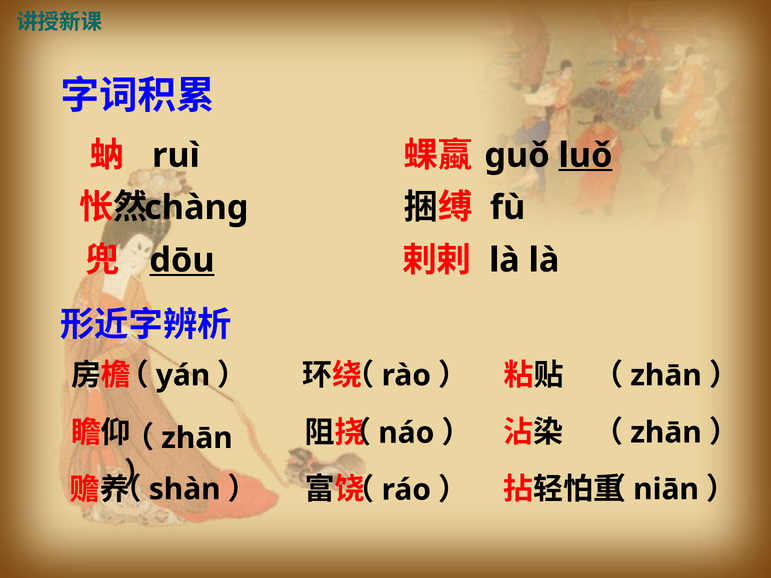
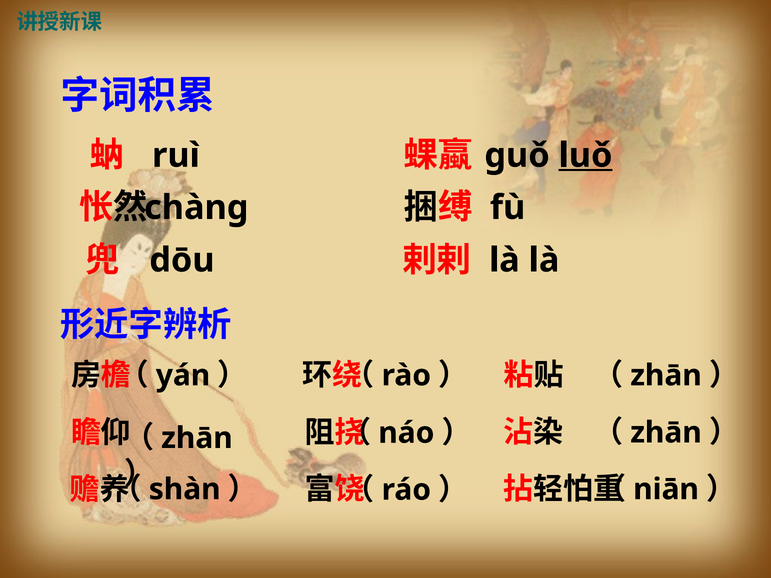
dōu underline: present -> none
